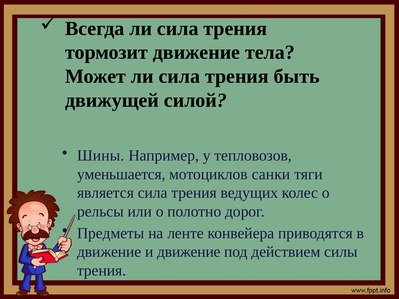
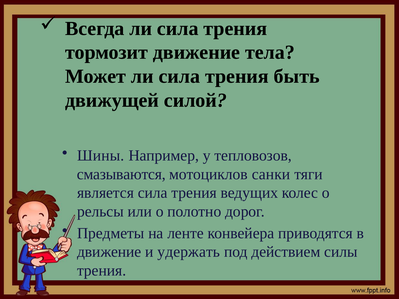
уменьшается: уменьшается -> смазываются
и движение: движение -> удержать
